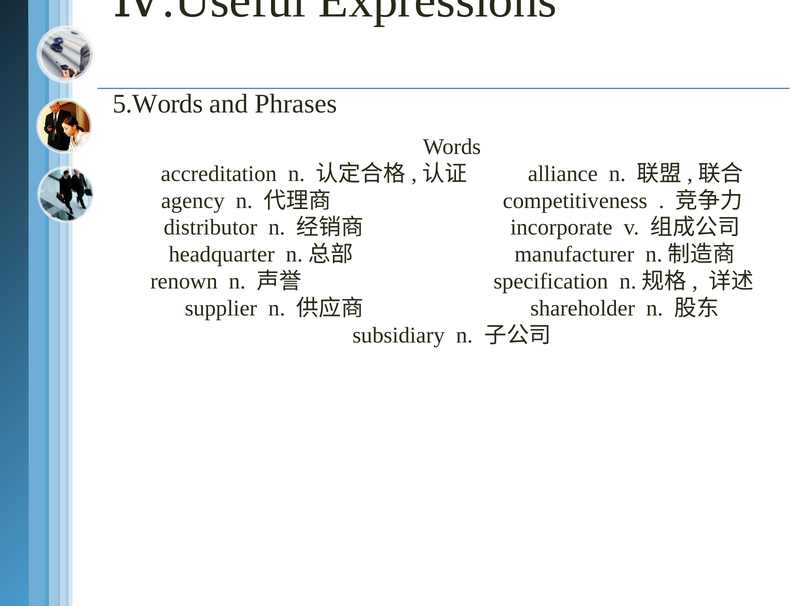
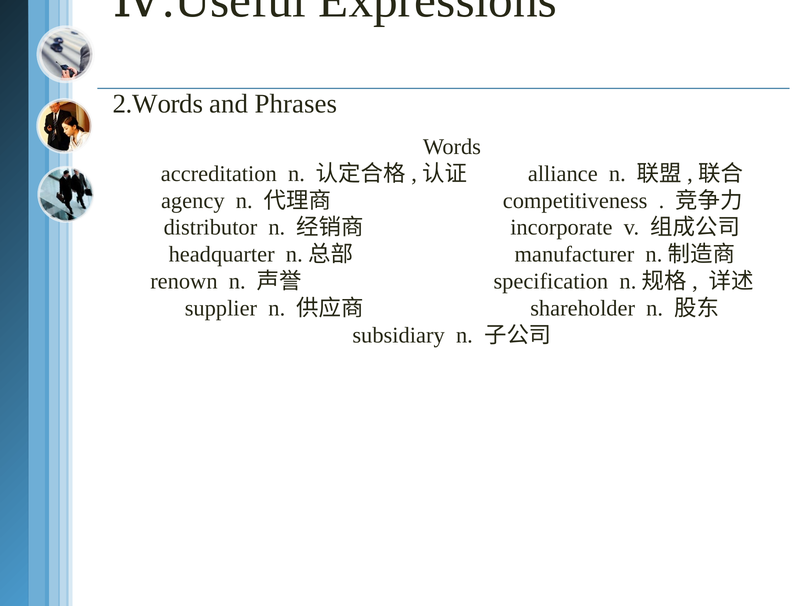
5.Words: 5.Words -> 2.Words
